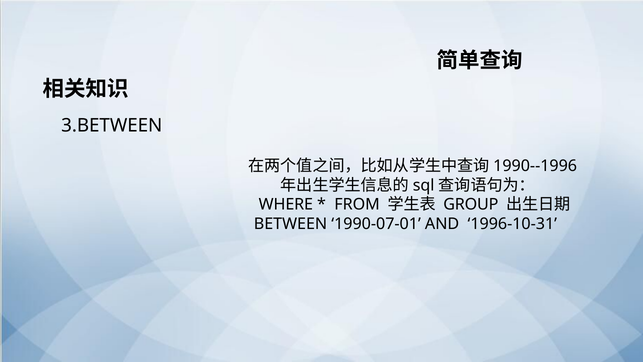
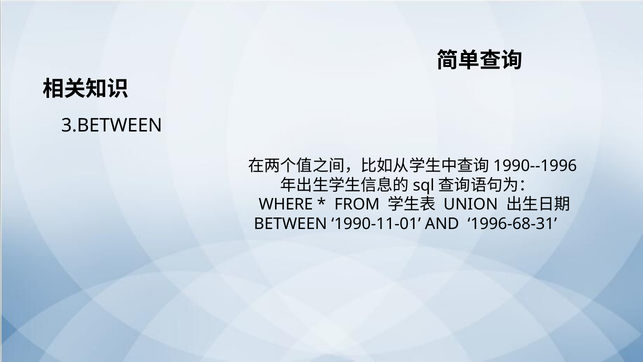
GROUP: GROUP -> UNION
1990-07-01: 1990-07-01 -> 1990-11-01
1996-10-31: 1996-10-31 -> 1996-68-31
